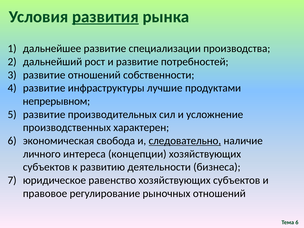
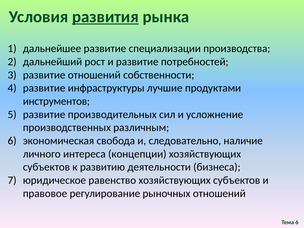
непрерывном: непрерывном -> инструментов
характерен: характерен -> различным
следовательно underline: present -> none
